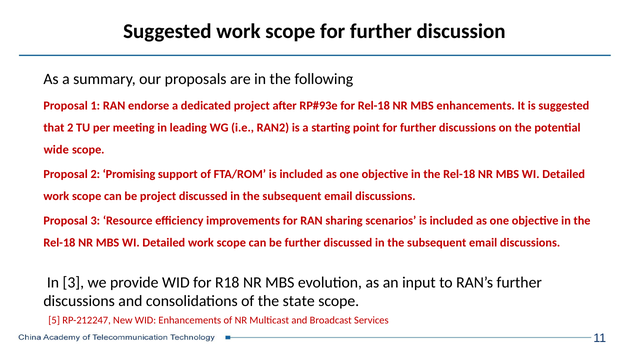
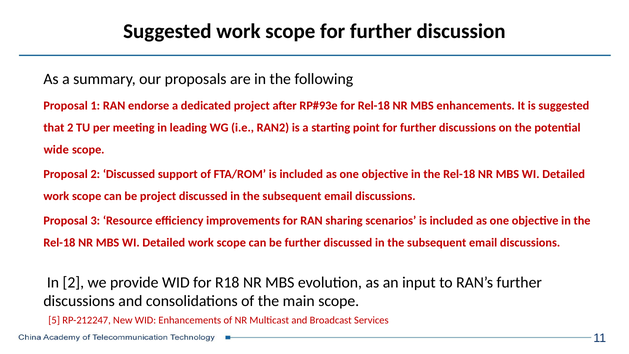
2 Promising: Promising -> Discussed
In 3: 3 -> 2
state: state -> main
